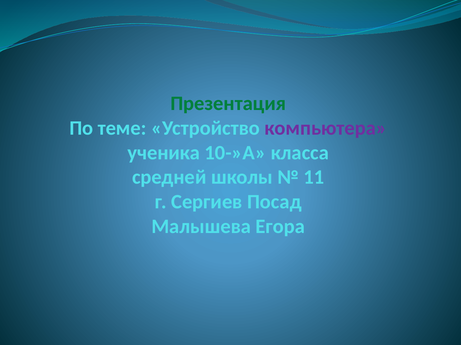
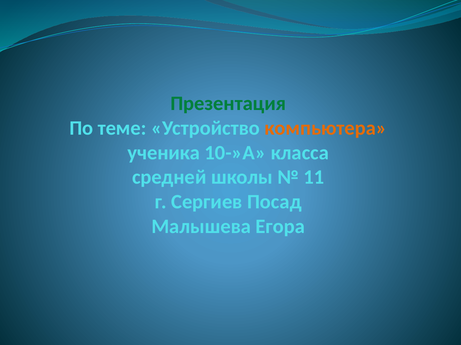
компьютера colour: purple -> orange
